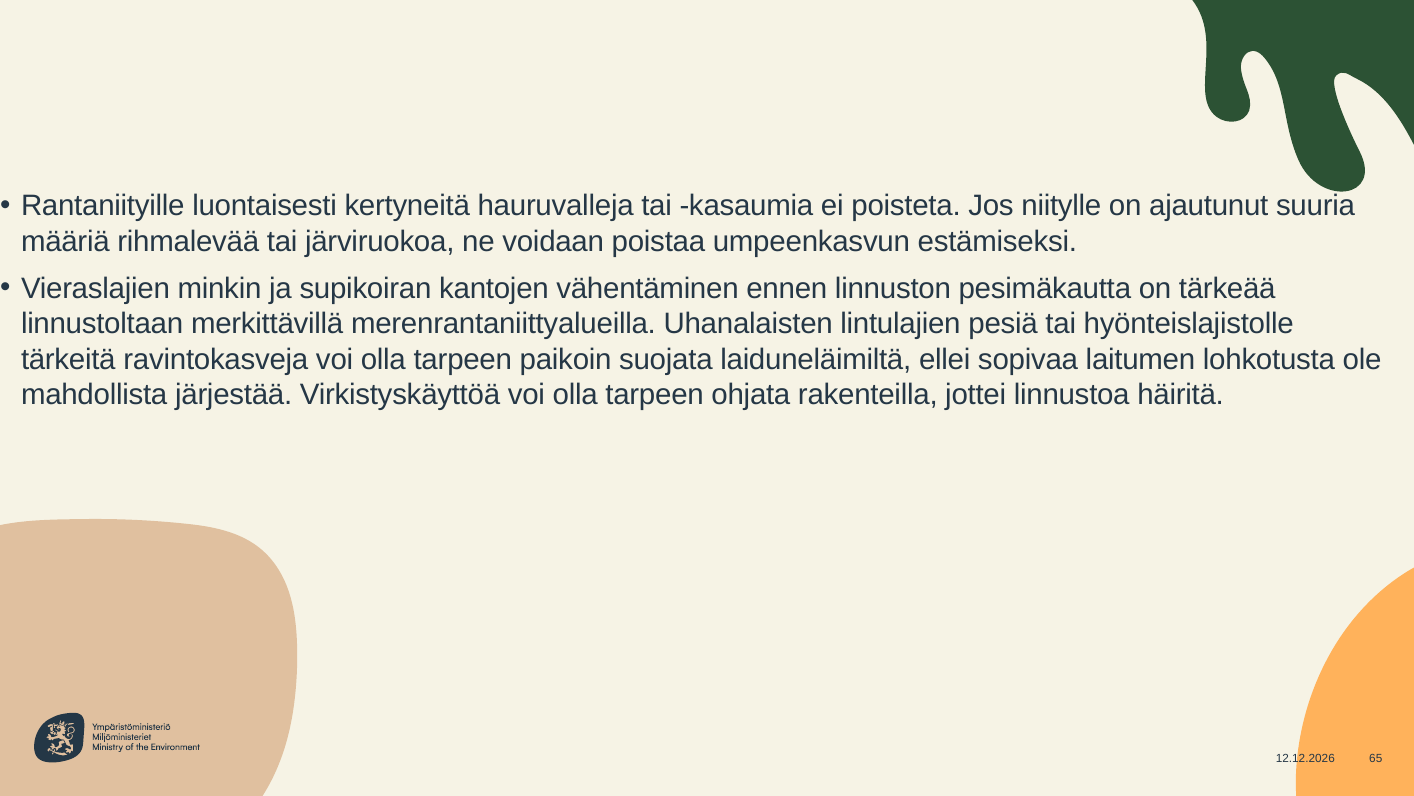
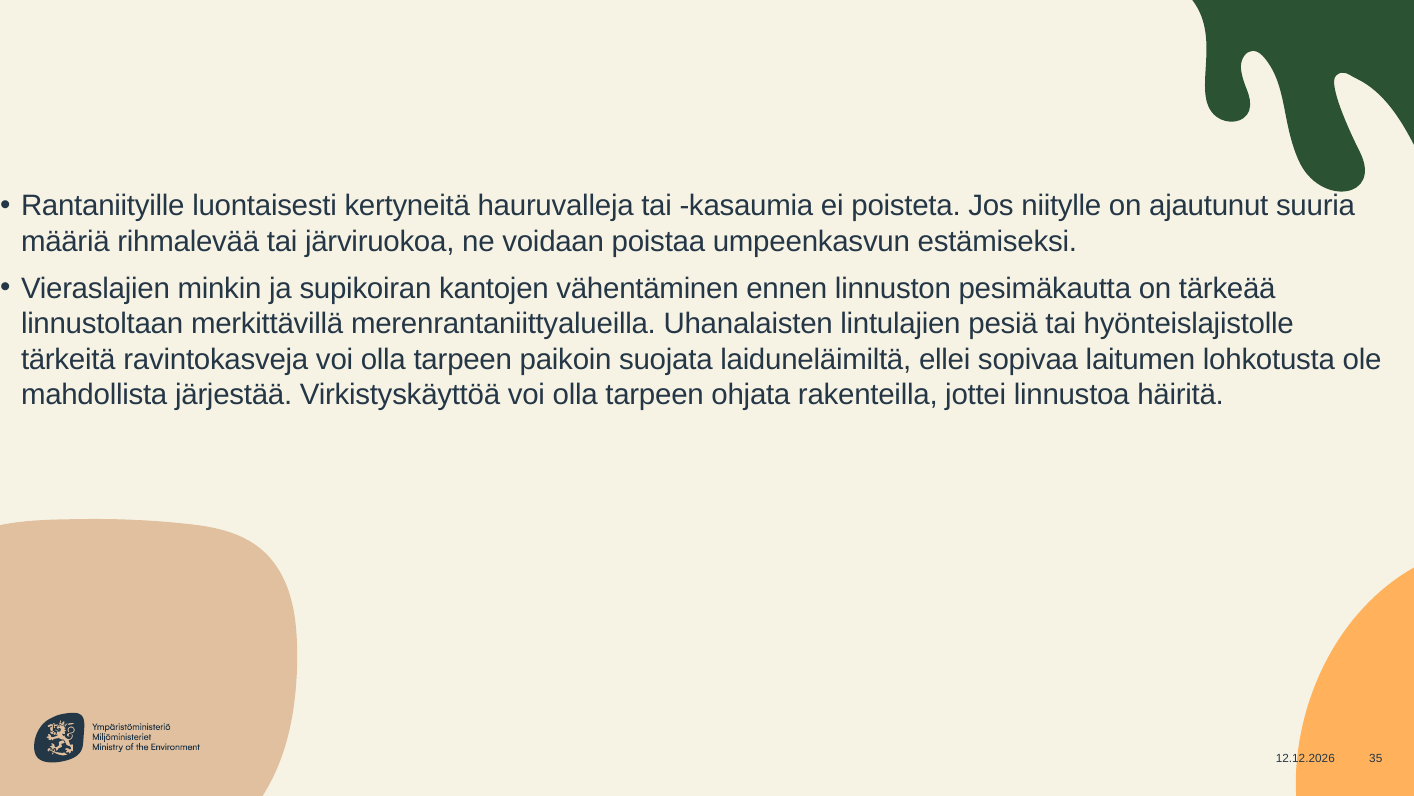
65: 65 -> 35
